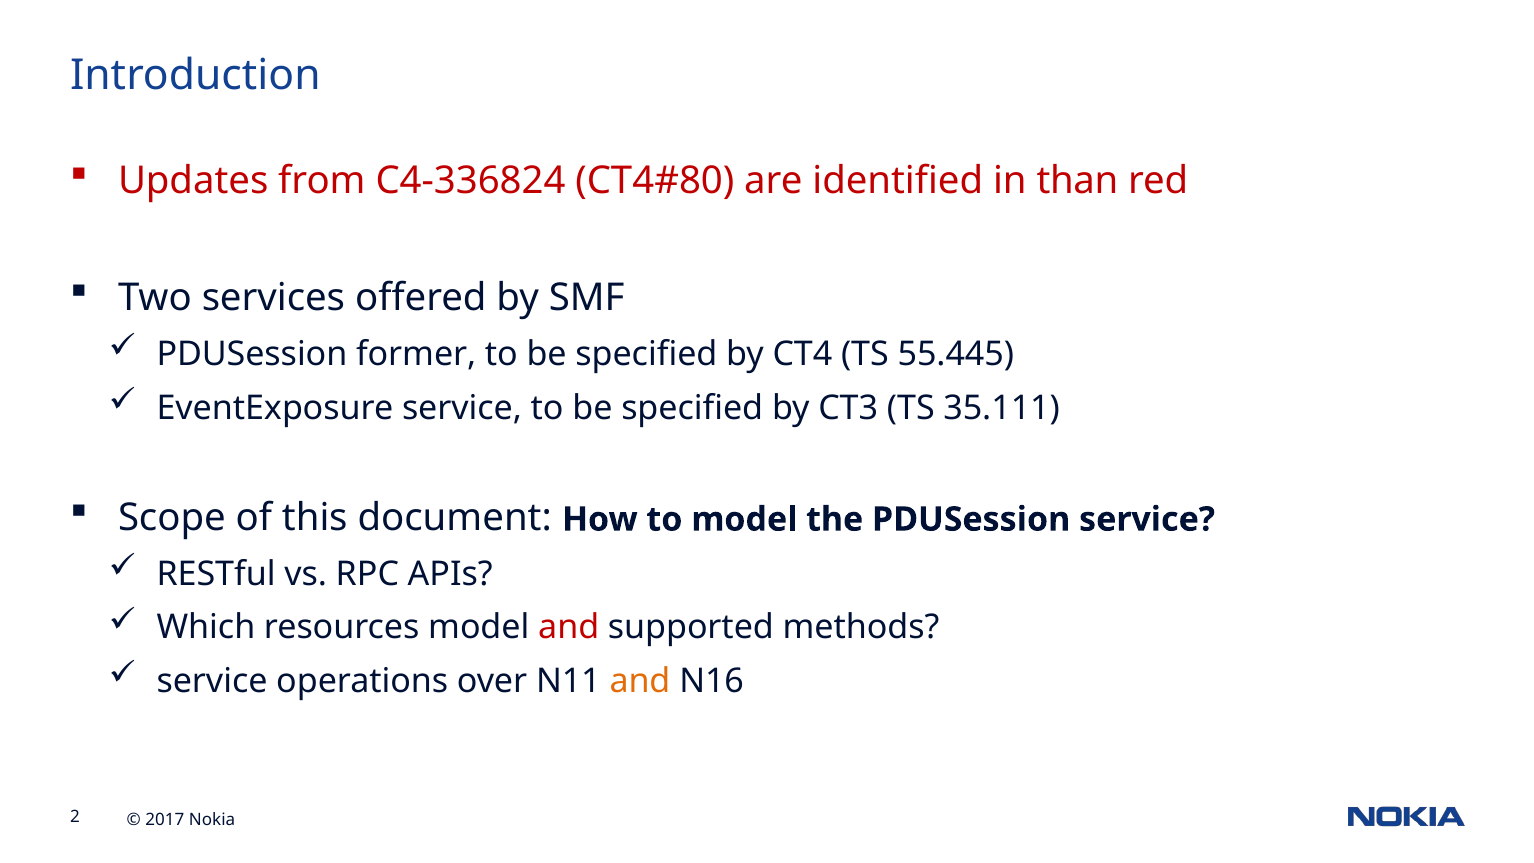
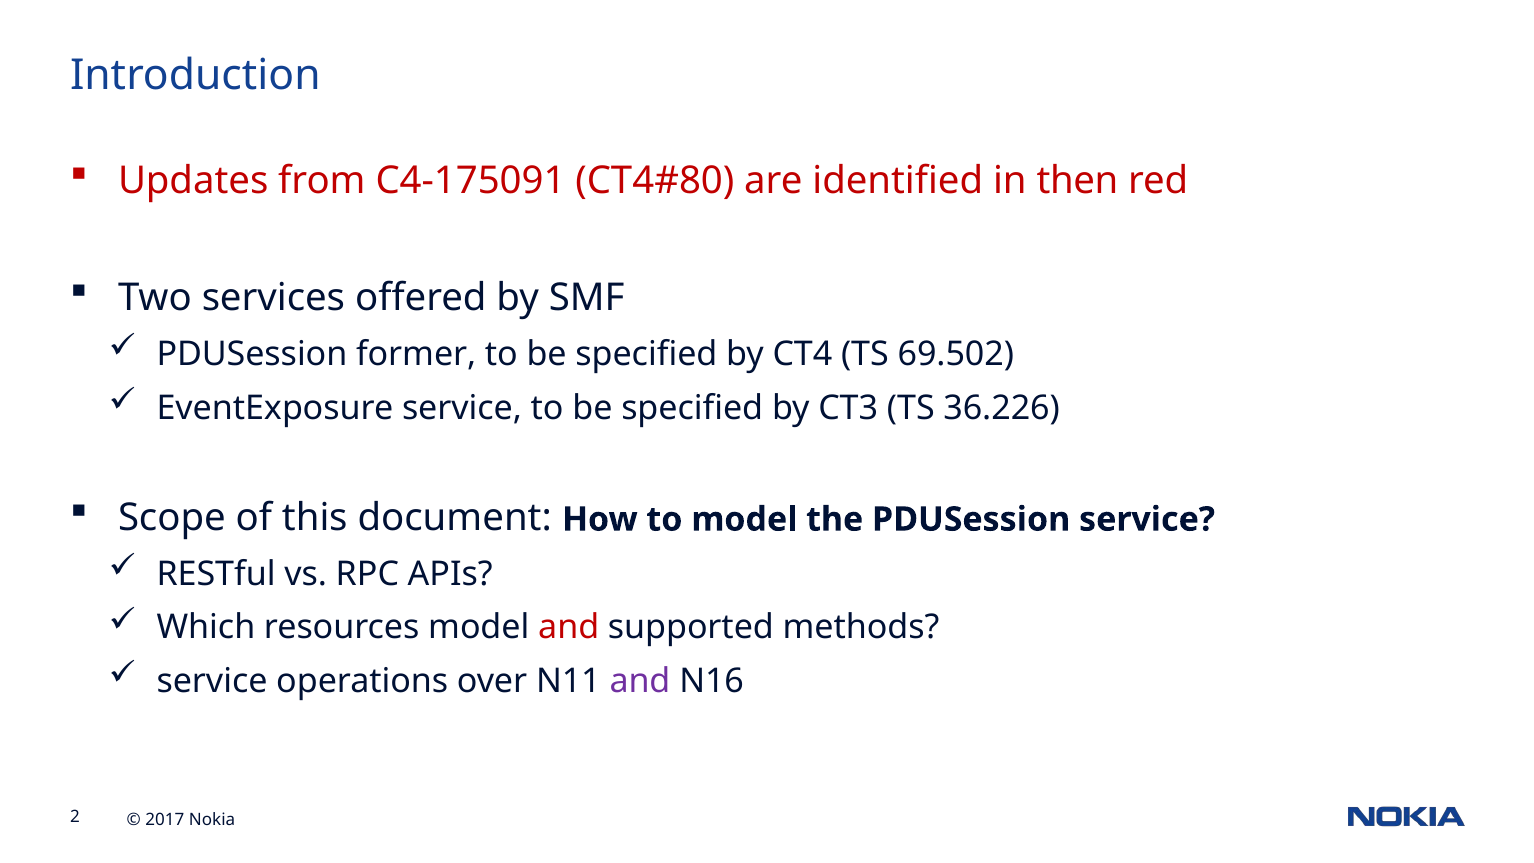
C4-336824: C4-336824 -> C4-175091
than: than -> then
55.445: 55.445 -> 69.502
35.111: 35.111 -> 36.226
and at (640, 681) colour: orange -> purple
